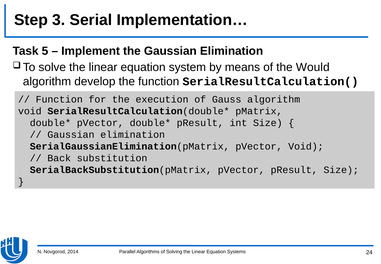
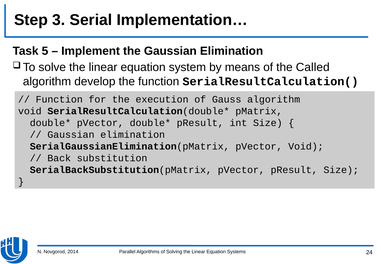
Would: Would -> Called
